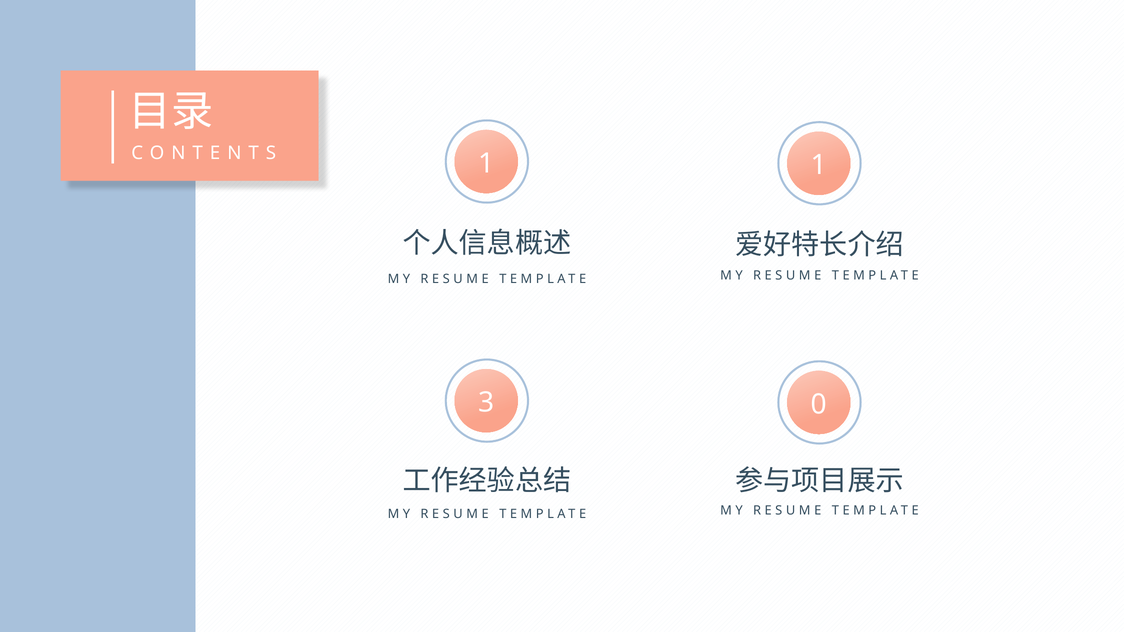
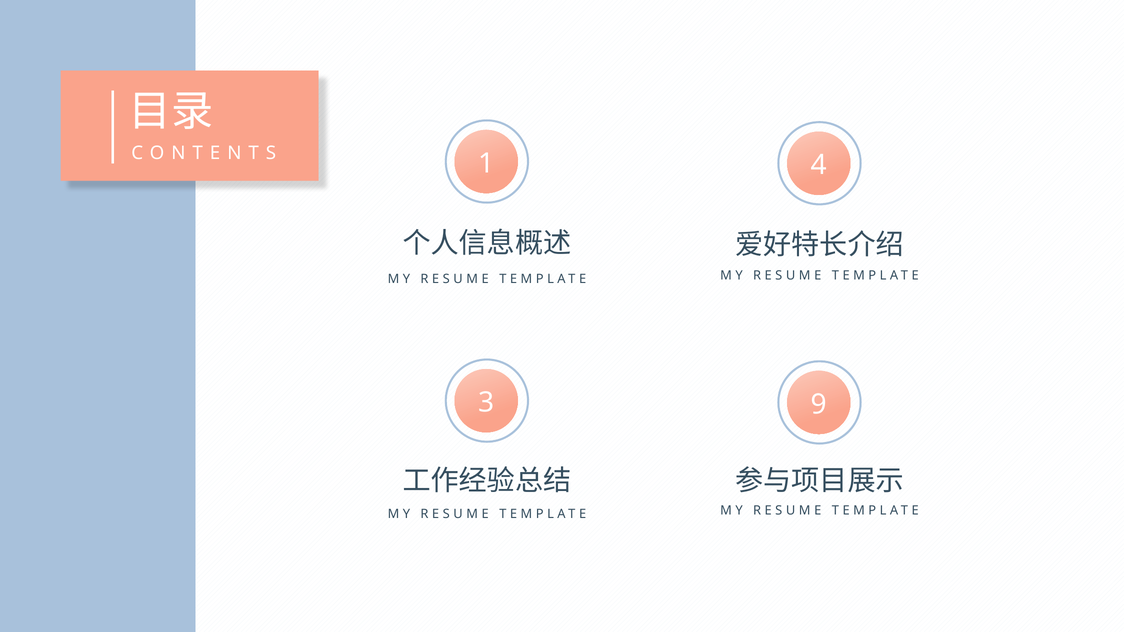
1 1: 1 -> 4
0: 0 -> 9
